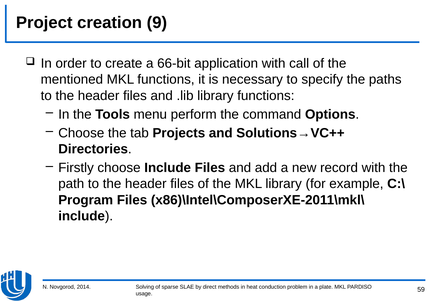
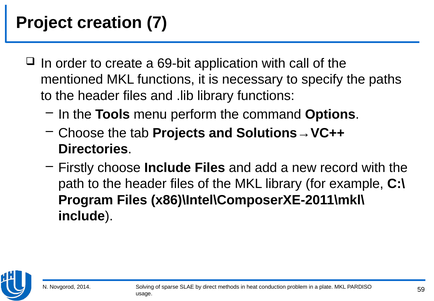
9: 9 -> 7
66-bit: 66-bit -> 69-bit
